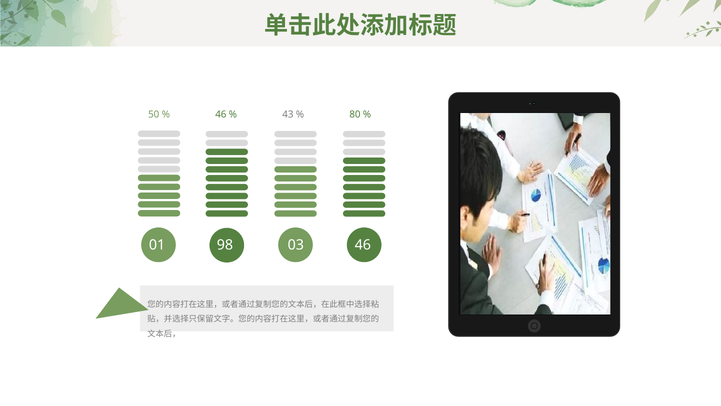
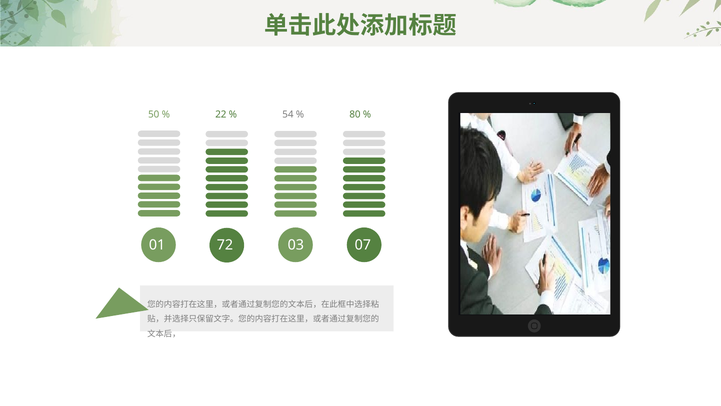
46 at (221, 115): 46 -> 22
43: 43 -> 54
98: 98 -> 72
03 46: 46 -> 07
